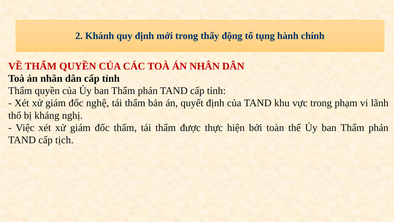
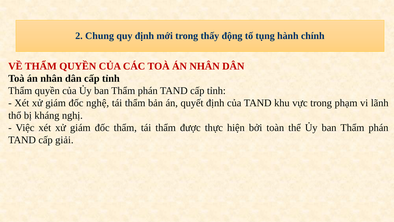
Khánh: Khánh -> Chung
tịch: tịch -> giải
